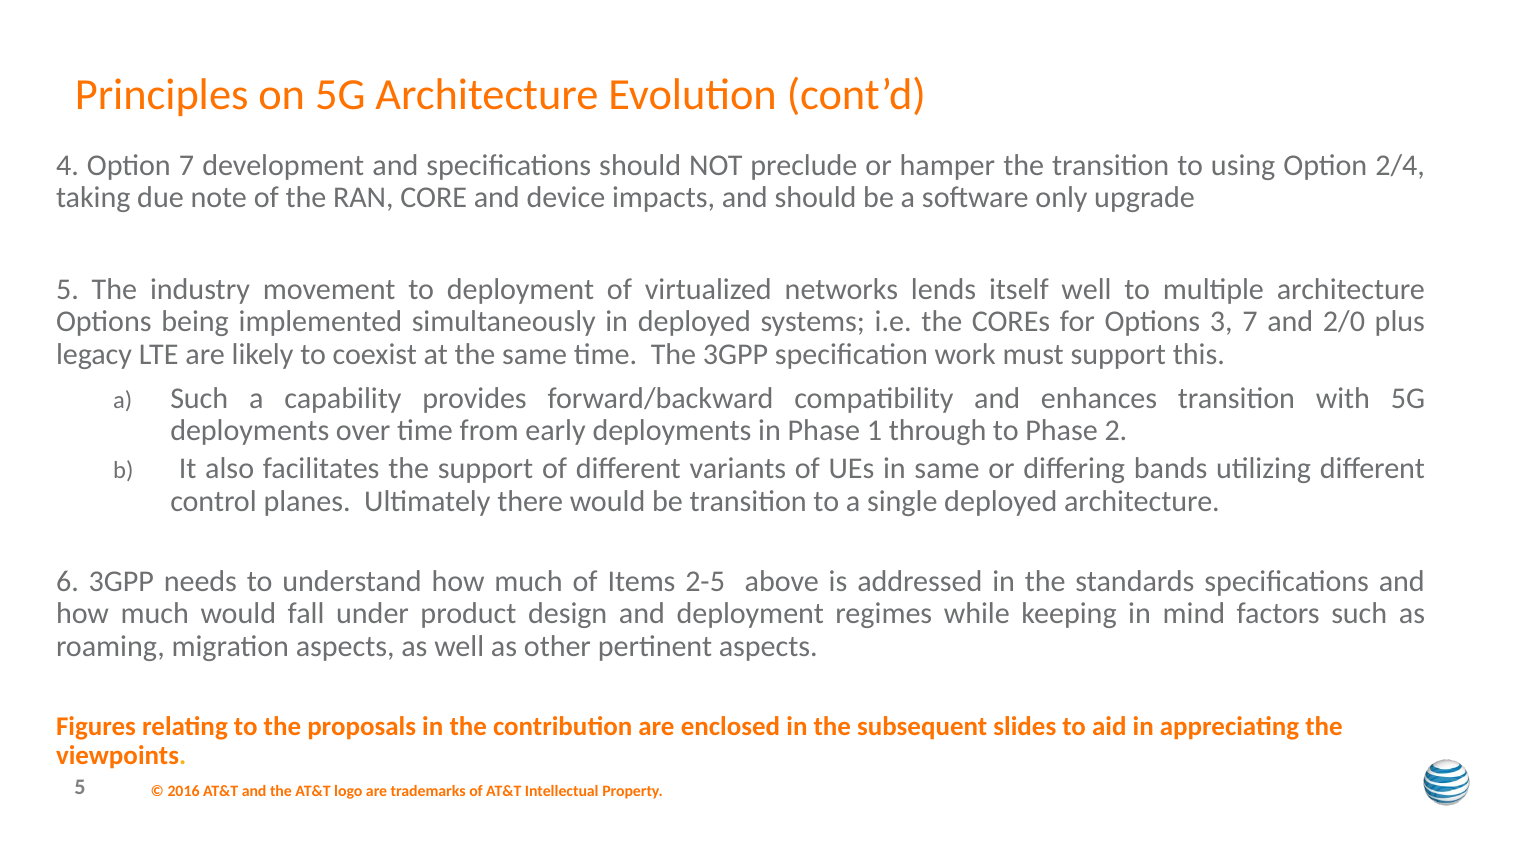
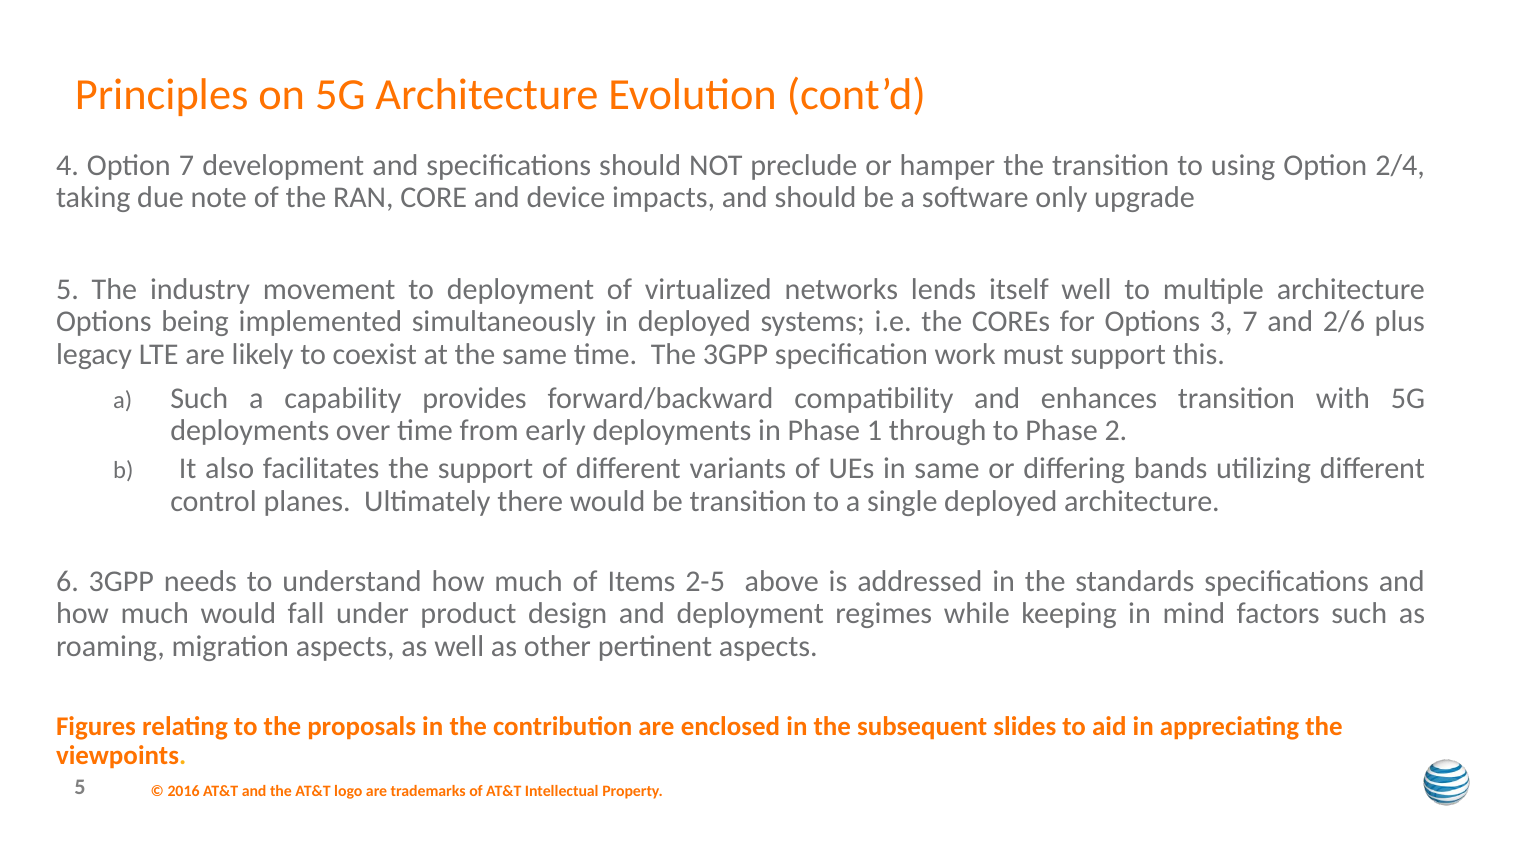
2/0: 2/0 -> 2/6
